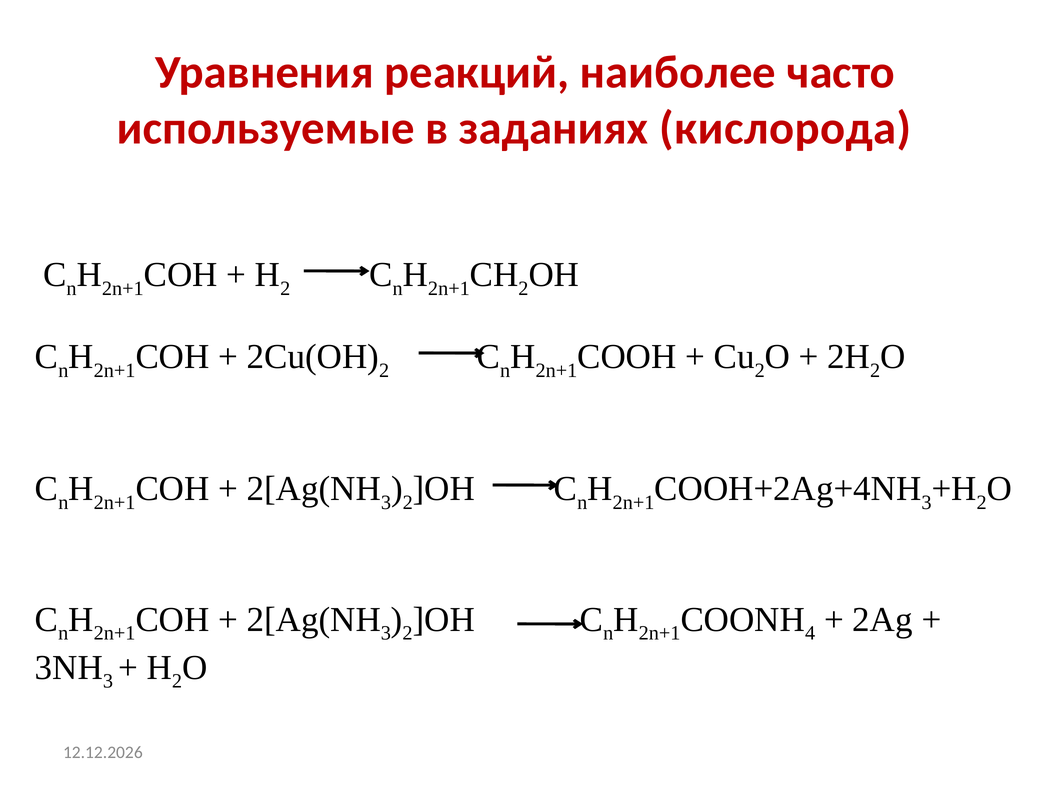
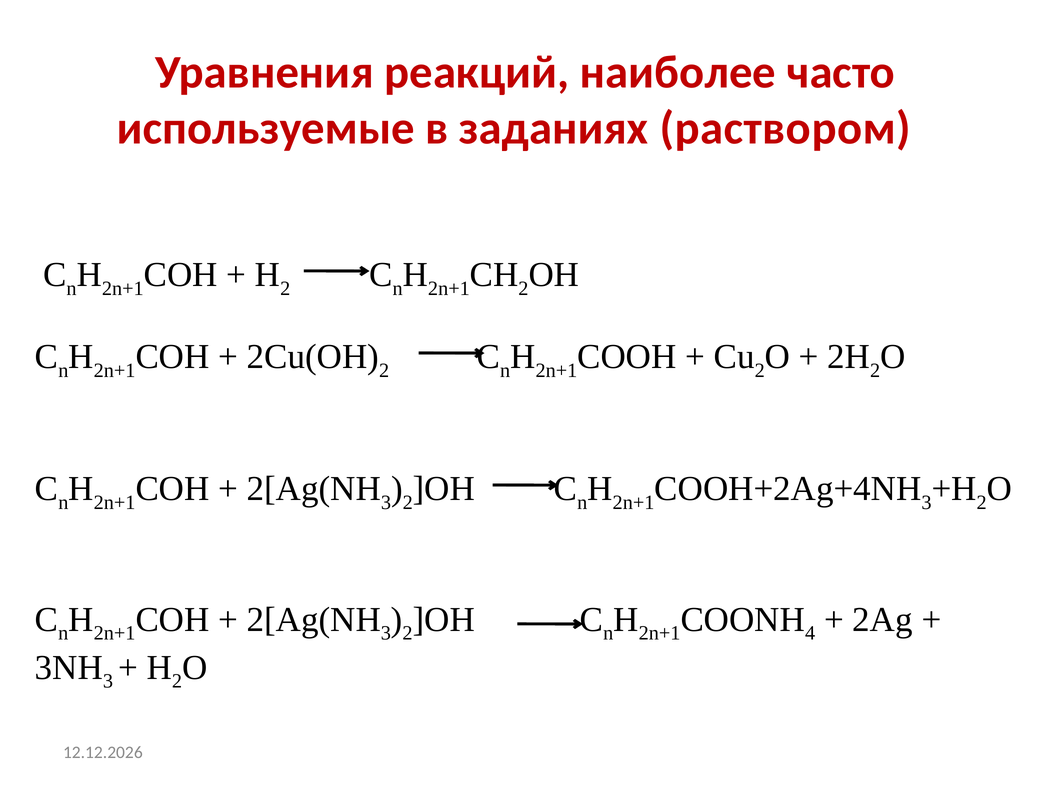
кислорода: кислорода -> раствором
